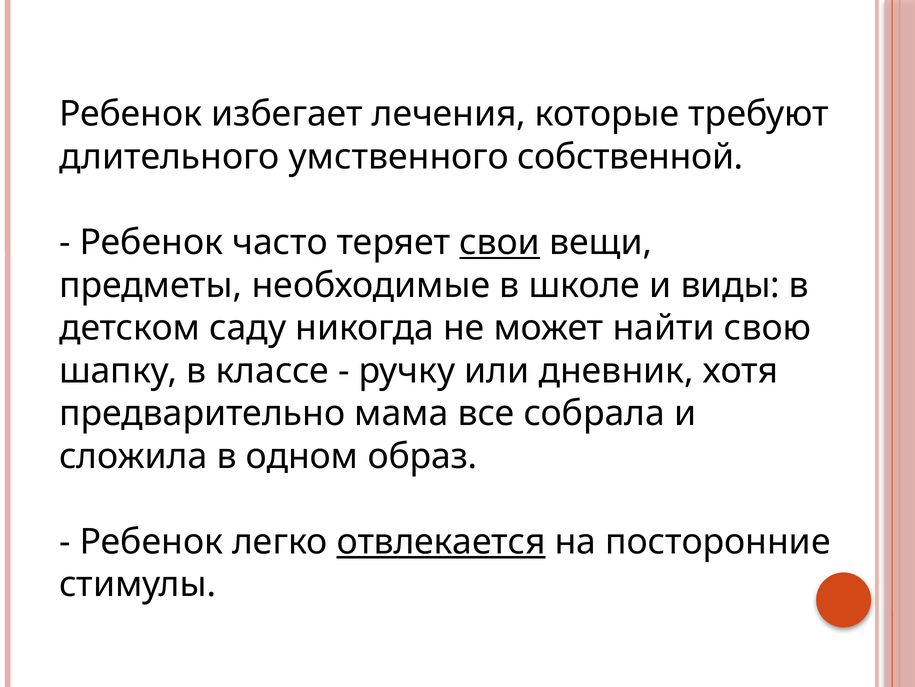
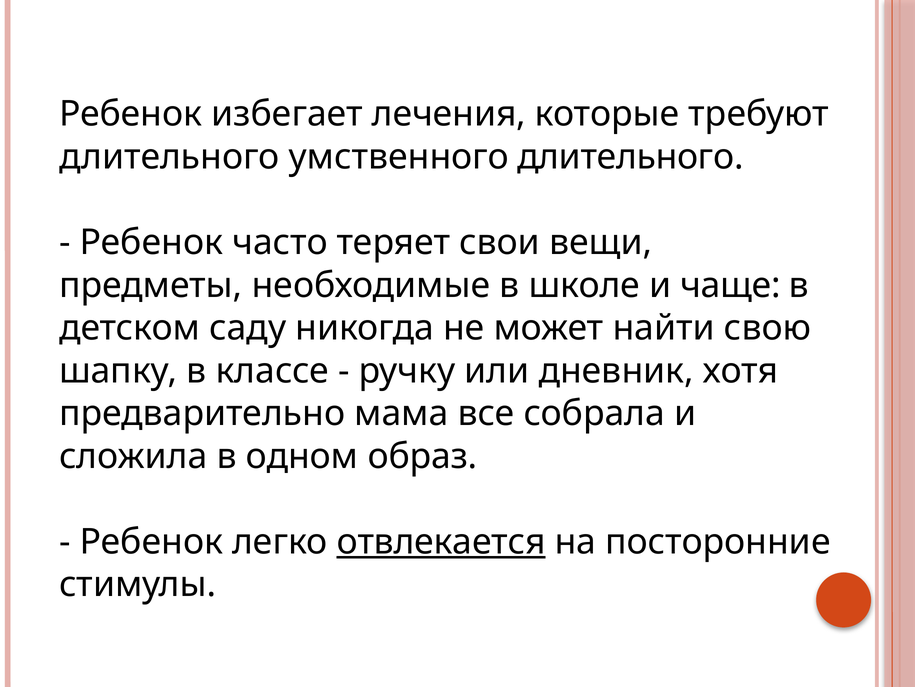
умственного собственной: собственной -> длительного
свои underline: present -> none
виды: виды -> чаще
